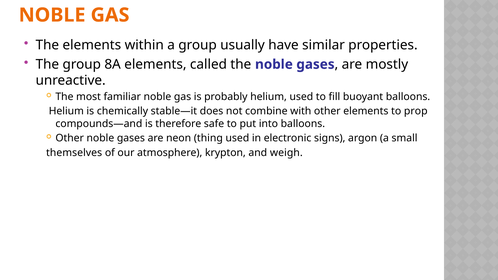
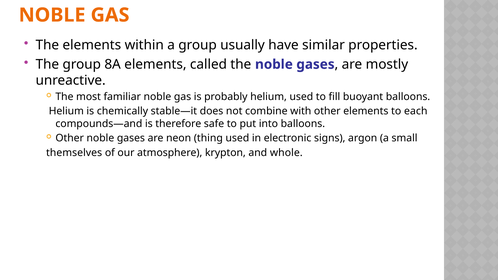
prop: prop -> each
weigh: weigh -> whole
